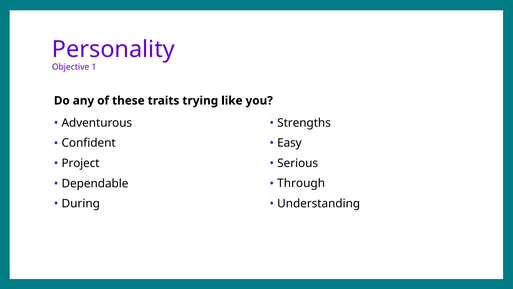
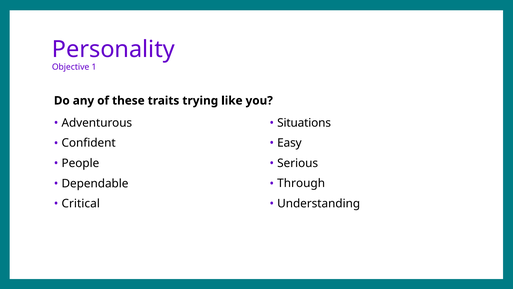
Strengths: Strengths -> Situations
Project: Project -> People
During: During -> Critical
